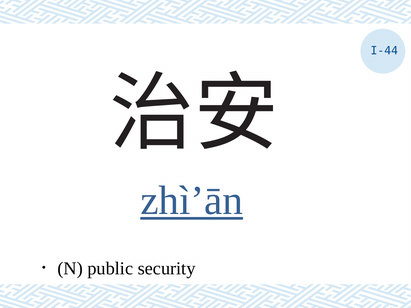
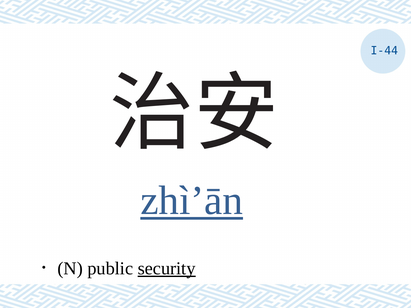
security underline: none -> present
